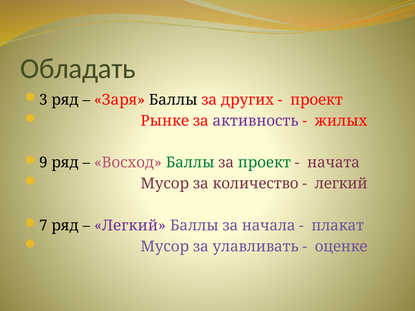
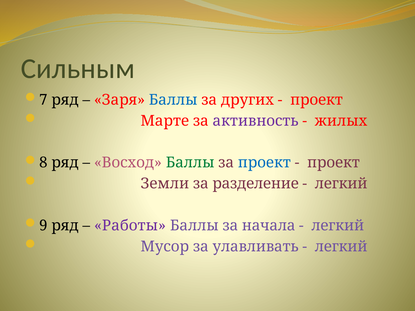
Обладать: Обладать -> Сильным
3: 3 -> 7
Баллы at (173, 100) colour: black -> blue
Рынке: Рынке -> Марте
9: 9 -> 8
проект at (264, 163) colour: green -> blue
начата at (334, 163): начата -> проект
Мусор at (165, 184): Мусор -> Земли
количество: количество -> разделение
7: 7 -> 9
Легкий at (130, 226): Легкий -> Работы
плакат at (338, 226): плакат -> легкий
оценке at (341, 247): оценке -> легкий
